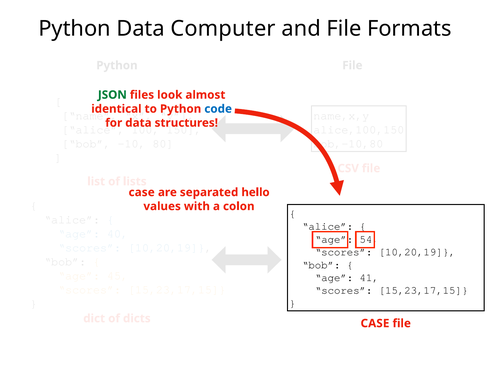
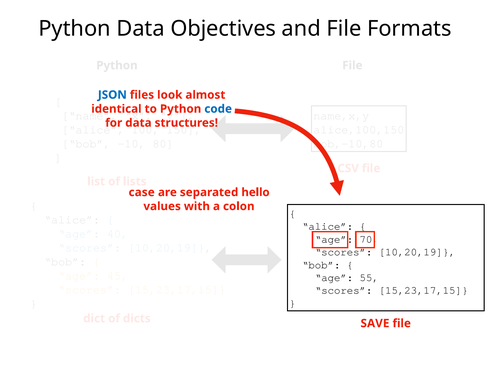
Computer: Computer -> Objectives
JSON colour: green -> blue
54: 54 -> 70
41: 41 -> 55
CASE at (375, 323): CASE -> SAVE
